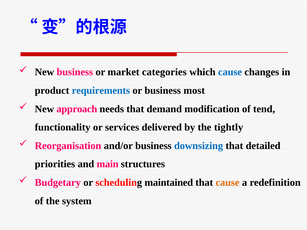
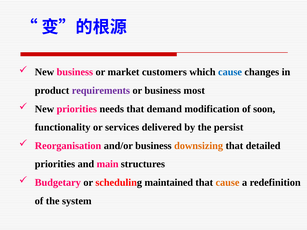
categories: categories -> customers
requirements colour: blue -> purple
New approach: approach -> priorities
tend: tend -> soon
tightly: tightly -> persist
downsizing colour: blue -> orange
